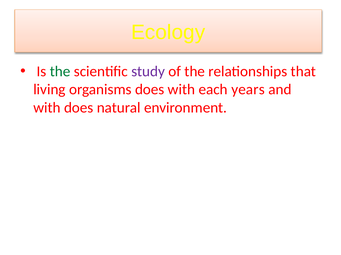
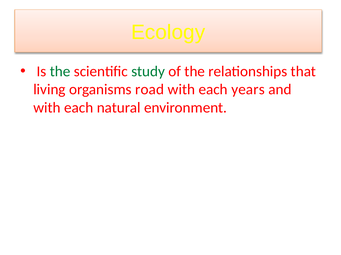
study colour: purple -> green
organisms does: does -> road
does at (79, 108): does -> each
